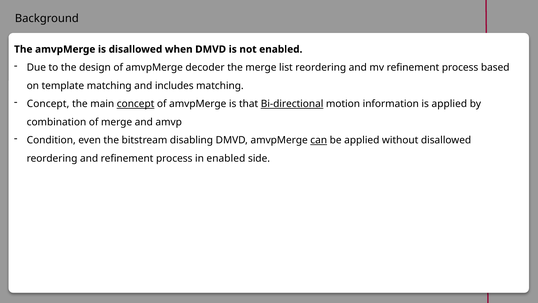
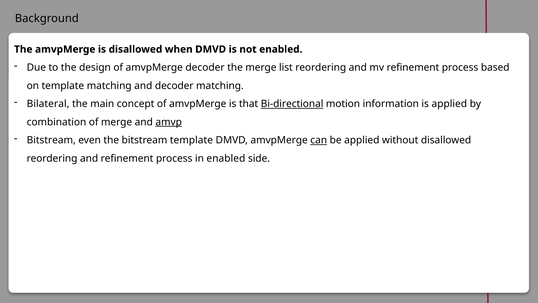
and includes: includes -> decoder
Concept at (48, 104): Concept -> Bilateral
concept at (136, 104) underline: present -> none
amvp underline: none -> present
Condition at (51, 140): Condition -> Bitstream
bitstream disabling: disabling -> template
